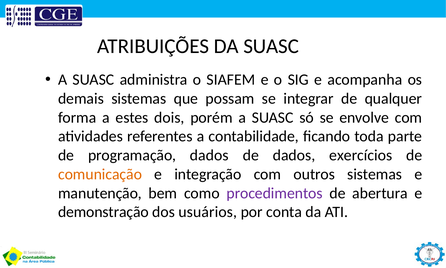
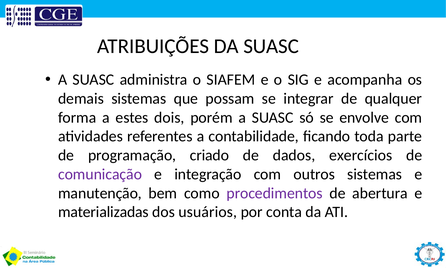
programação dados: dados -> criado
comunicação colour: orange -> purple
demonstração: demonstração -> materializadas
